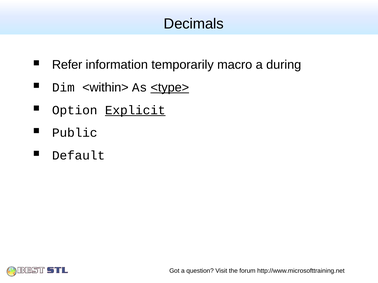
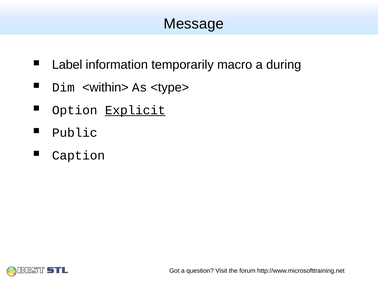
Decimals: Decimals -> Message
Refer: Refer -> Label
<type> underline: present -> none
Default: Default -> Caption
